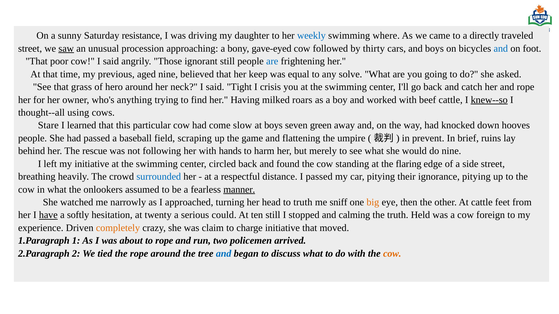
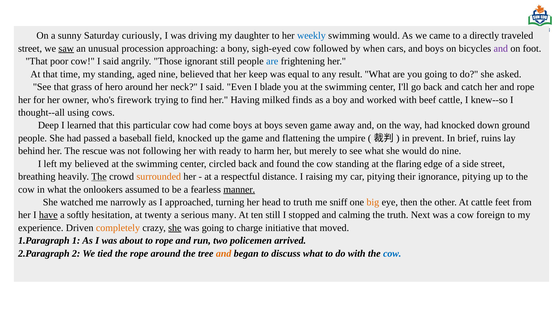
resistance: resistance -> curiously
swimming where: where -> would
gave-eyed: gave-eyed -> sigh-eyed
thirty: thirty -> when
and at (501, 49) colour: blue -> purple
my previous: previous -> standing
solve: solve -> result
Tight: Tight -> Even
crisis: crisis -> blade
anything: anything -> firework
roars: roars -> finds
knew--so underline: present -> none
Stare: Stare -> Deep
come slow: slow -> boys
seven green: green -> game
hooves: hooves -> ground
field scraping: scraping -> knocked
hands: hands -> ready
my initiative: initiative -> believed
The at (99, 177) underline: none -> present
surrounded colour: blue -> orange
I passed: passed -> raising
could: could -> many
Held: Held -> Next
she at (175, 228) underline: none -> present
was claim: claim -> going
and at (224, 254) colour: blue -> orange
cow at (392, 254) colour: orange -> blue
